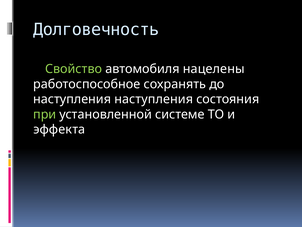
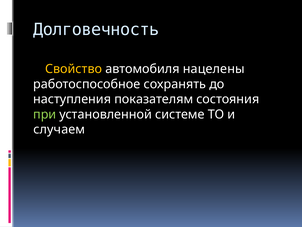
Свойство colour: light green -> yellow
наступления наступления: наступления -> показателям
эффекта: эффекта -> случаем
